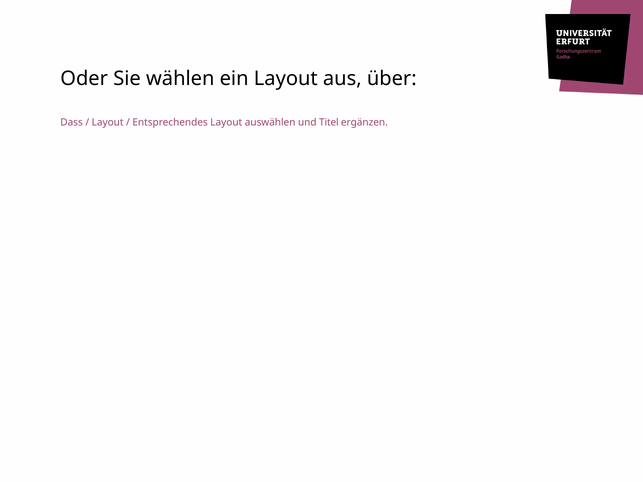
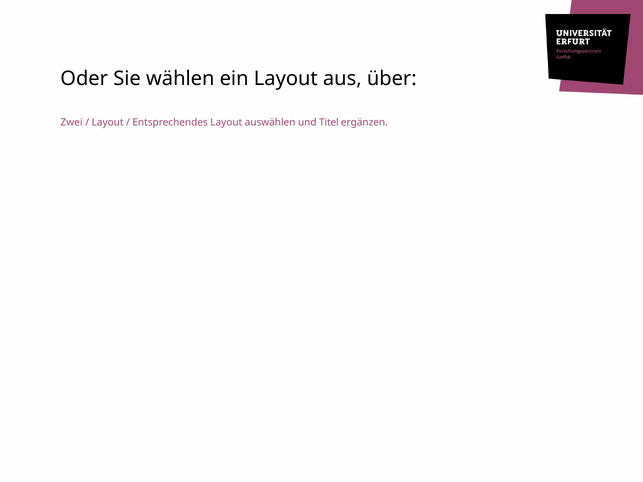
Dass: Dass -> Zwei
